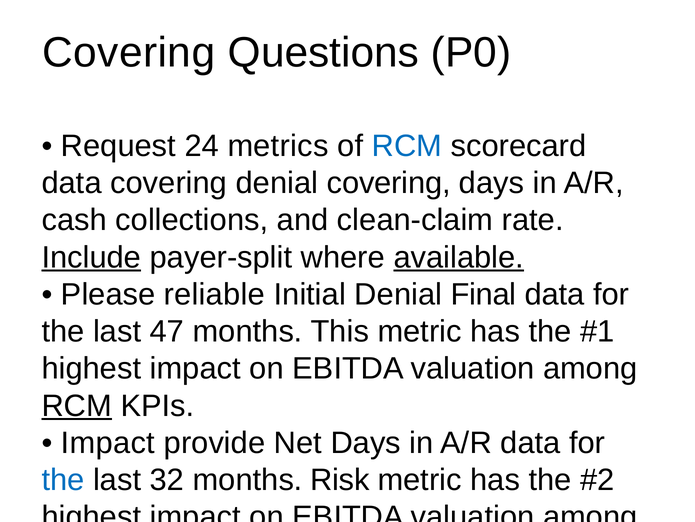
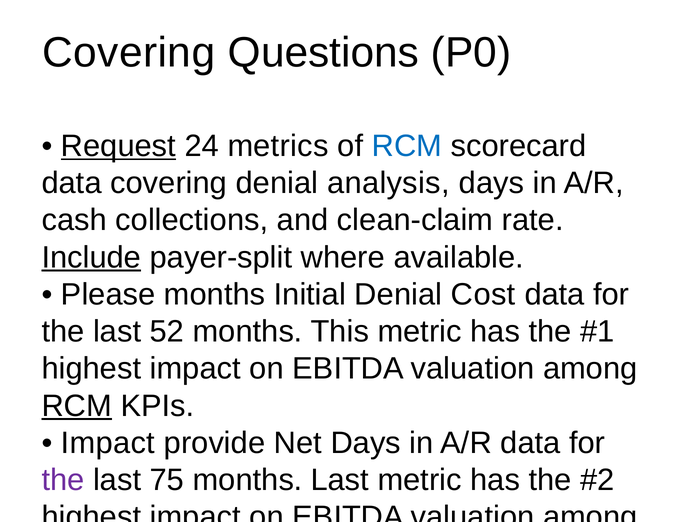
Request underline: none -> present
denial covering: covering -> analysis
available underline: present -> none
Please reliable: reliable -> months
Denial Final: Final -> Cost
47: 47 -> 52
the at (63, 479) colour: blue -> purple
32: 32 -> 75
months Risk: Risk -> Last
